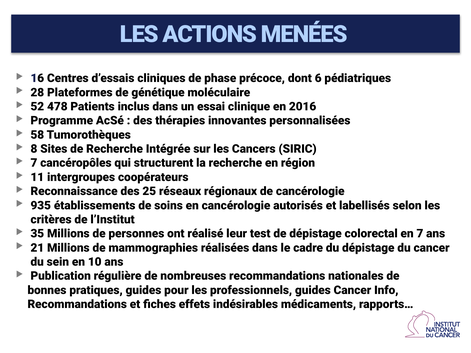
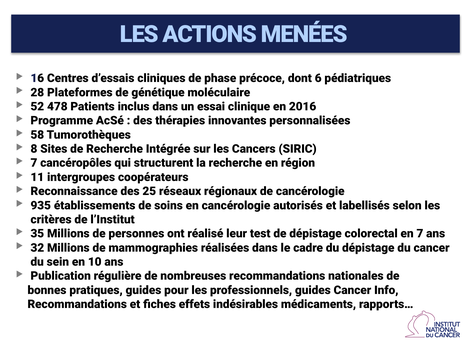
21: 21 -> 32
